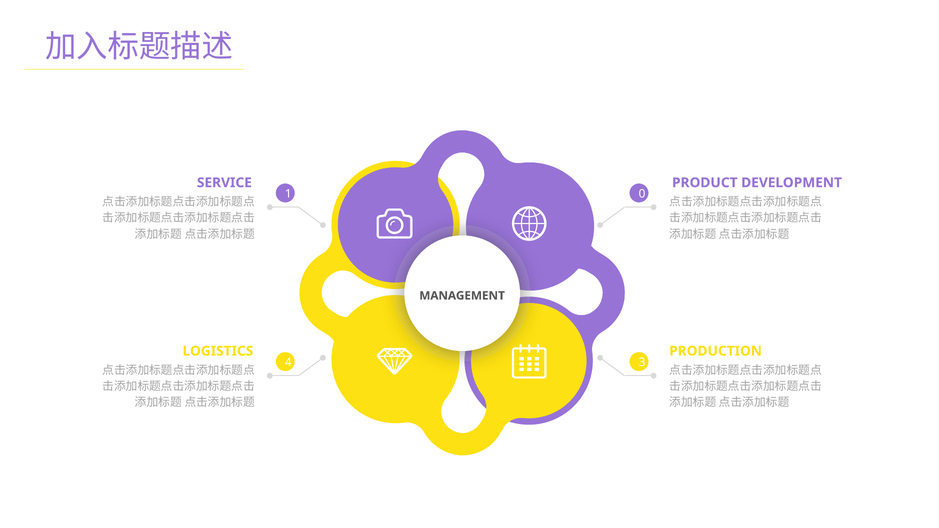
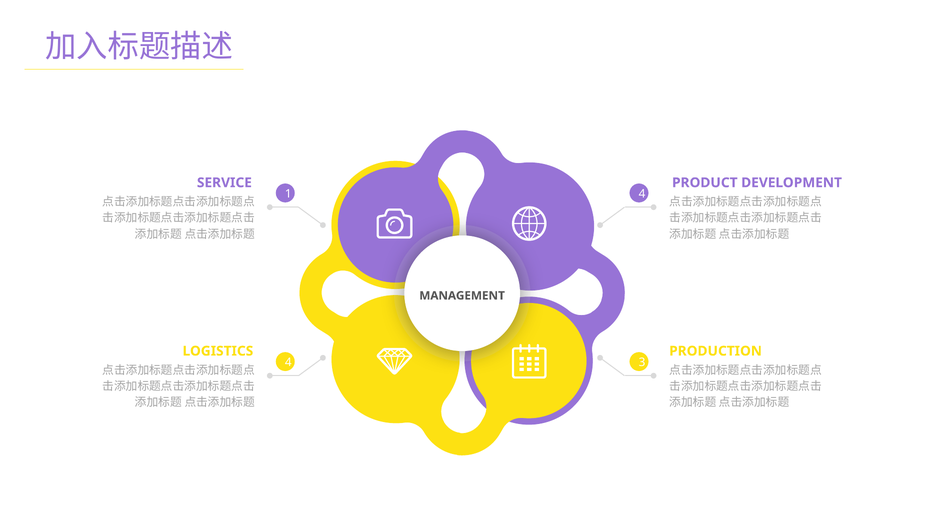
1 0: 0 -> 4
